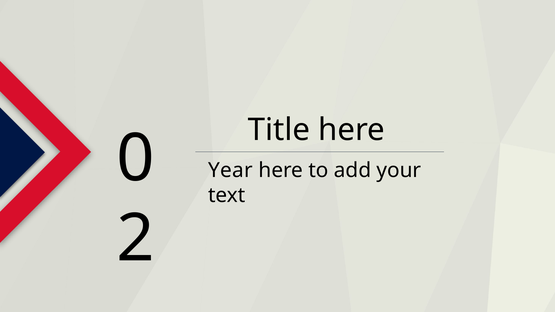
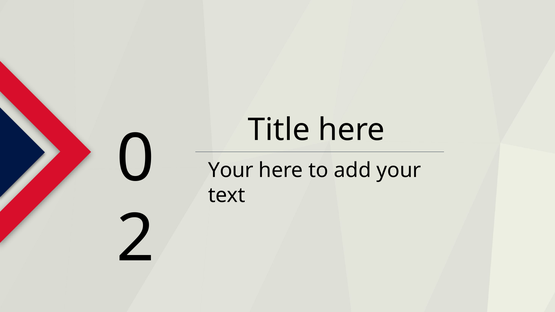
Year at (231, 171): Year -> Your
